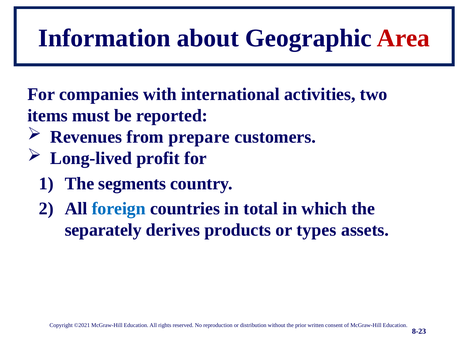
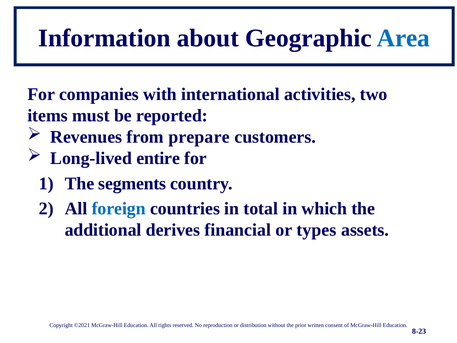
Area colour: red -> blue
profit: profit -> entire
separately: separately -> additional
products: products -> financial
